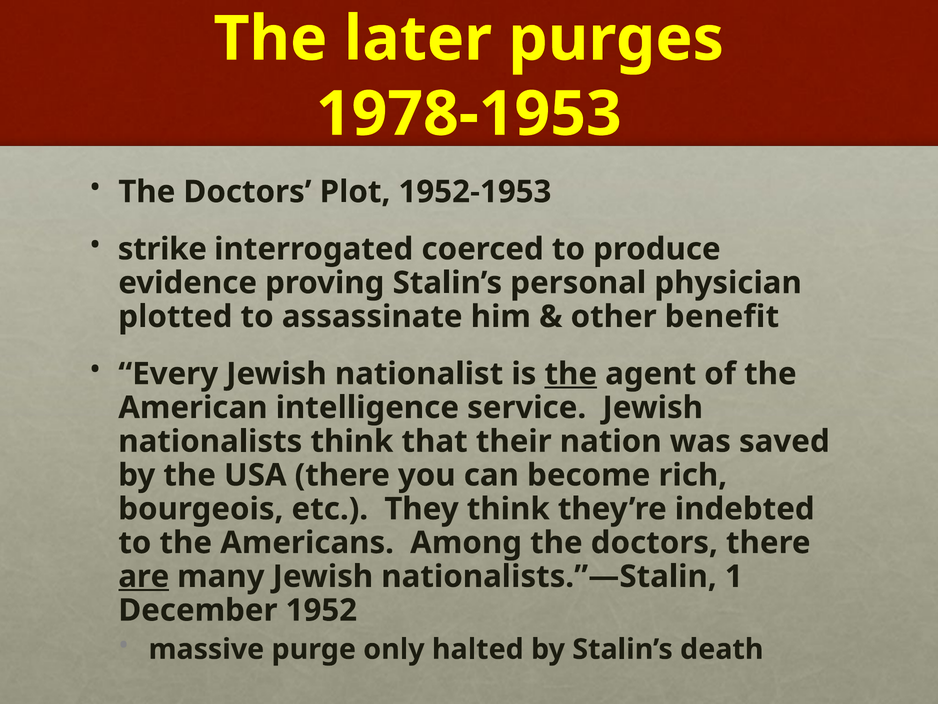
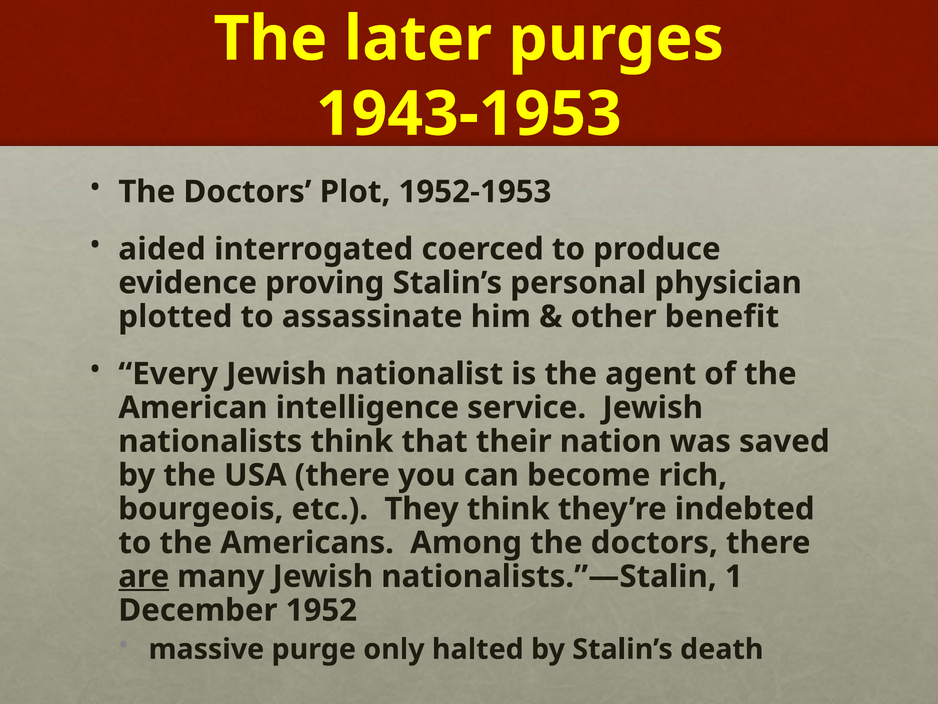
1978-1953: 1978-1953 -> 1943-1953
strike: strike -> aided
the at (571, 374) underline: present -> none
